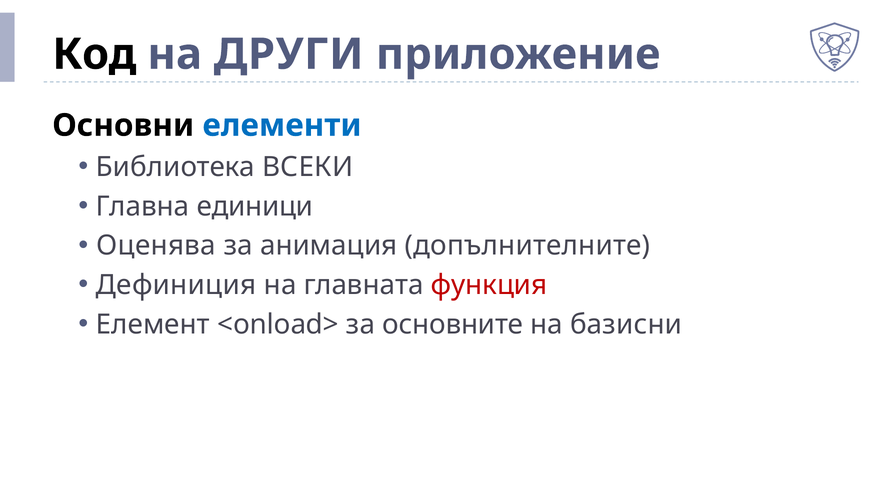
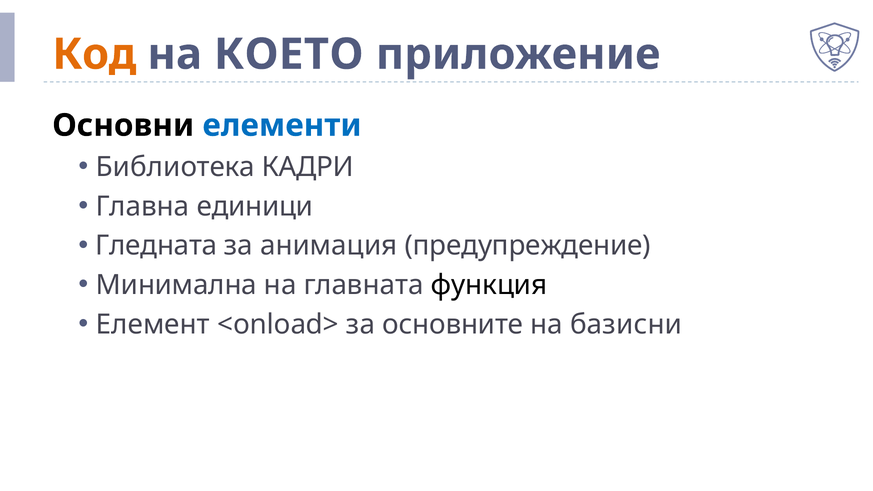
Код colour: black -> orange
ДРУГИ: ДРУГИ -> КОЕТО
ВСЕКИ: ВСЕКИ -> КАДРИ
Оценява: Оценява -> Гледната
допълнителните: допълнителните -> предупреждение
Дефиниция: Дефиниция -> Минимална
функция colour: red -> black
